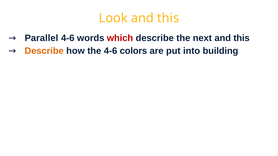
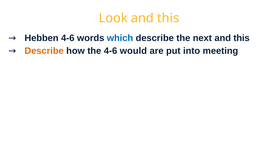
Parallel: Parallel -> Hebben
which colour: red -> blue
colors: colors -> would
building: building -> meeting
